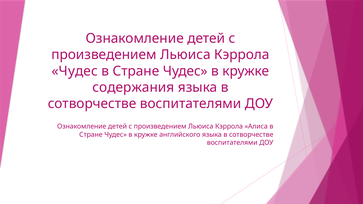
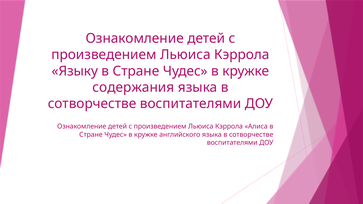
Чудес at (75, 71): Чудес -> Языку
